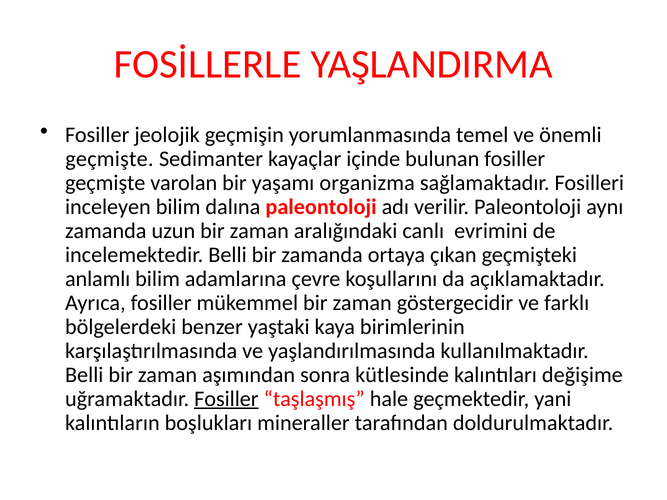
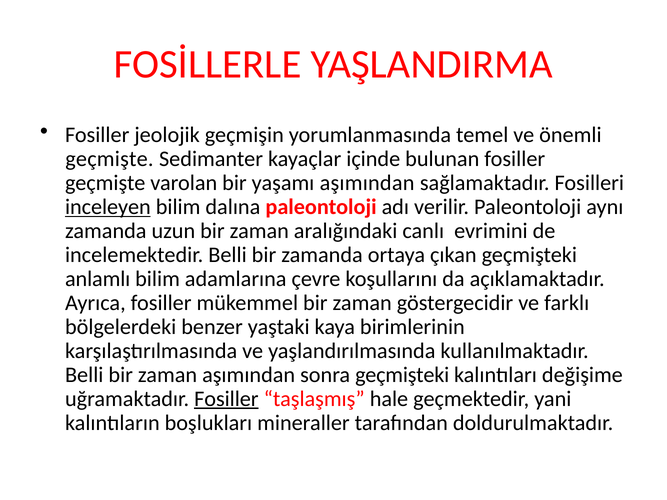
yaşamı organizma: organizma -> aşımından
inceleyen underline: none -> present
sonra kütlesinde: kütlesinde -> geçmişteki
